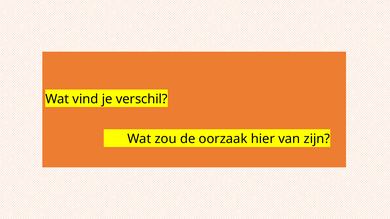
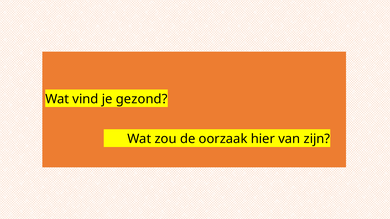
verschil: verschil -> gezond
